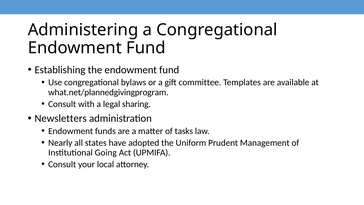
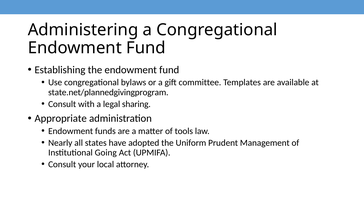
what.net/plannedgivingprogram: what.net/plannedgivingprogram -> state.net/plannedgivingprogram
Newsletters: Newsletters -> Appropriate
tasks: tasks -> tools
